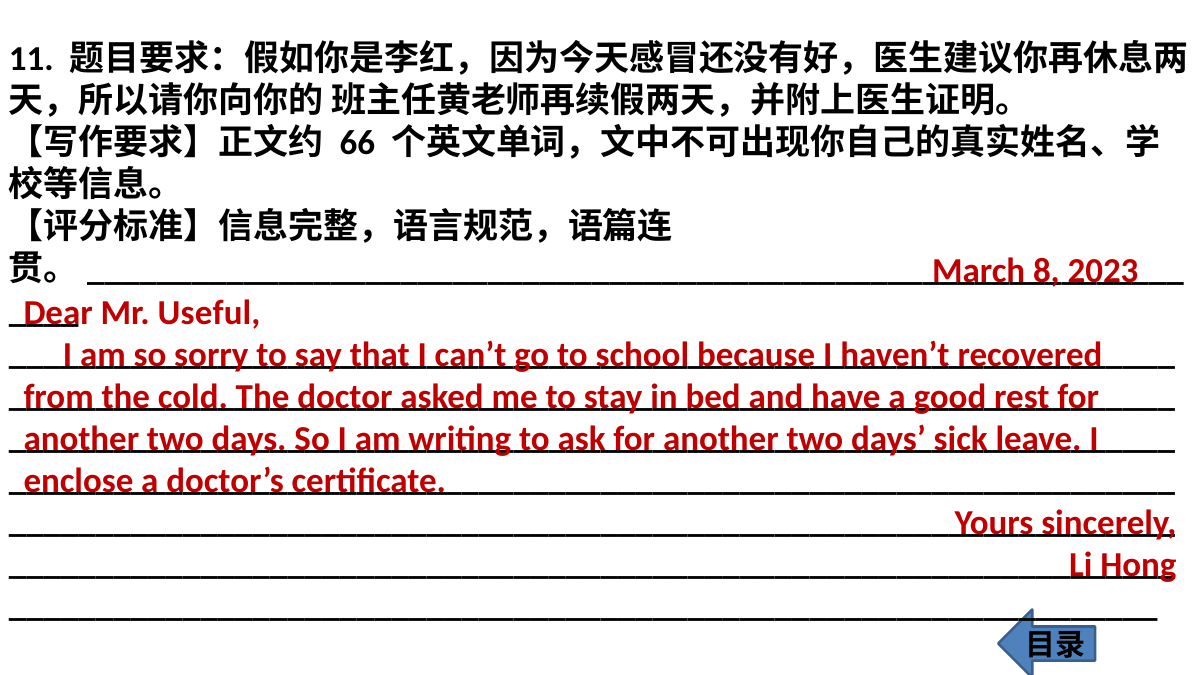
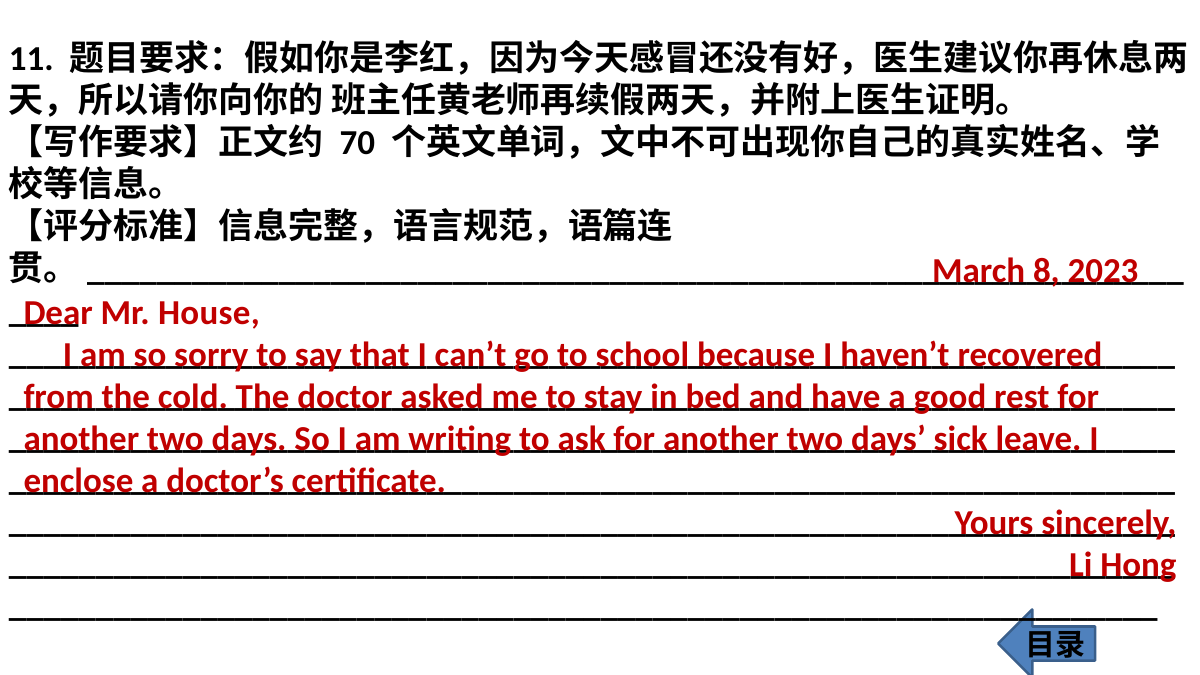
66: 66 -> 70
Useful: Useful -> House
